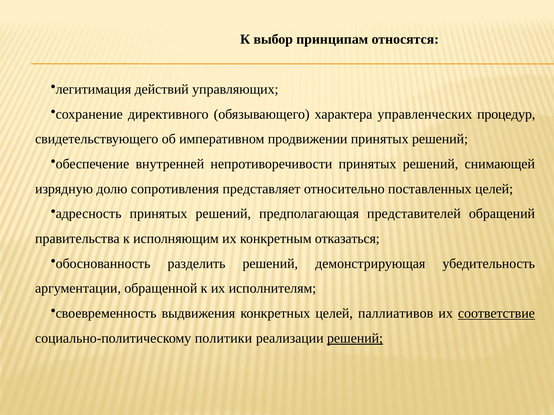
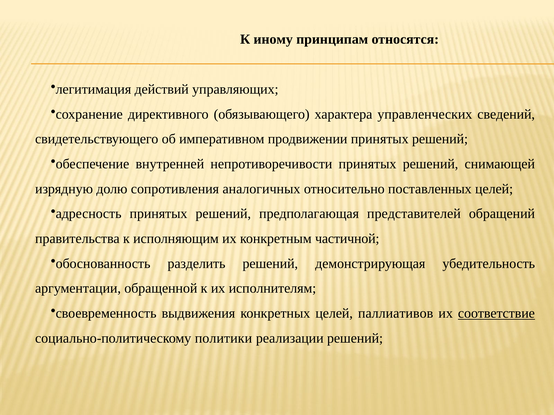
выбор: выбор -> иному
процедур: процедур -> сведений
представляет: представляет -> аналогичных
отказаться: отказаться -> частичной
решений at (355, 339) underline: present -> none
